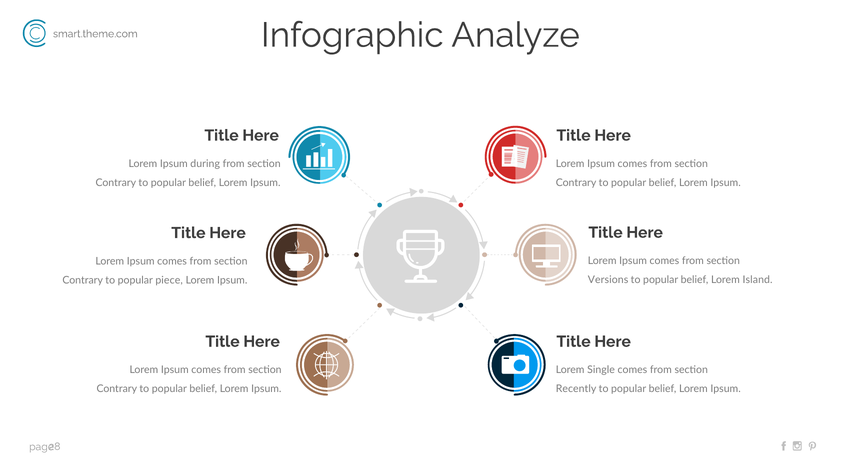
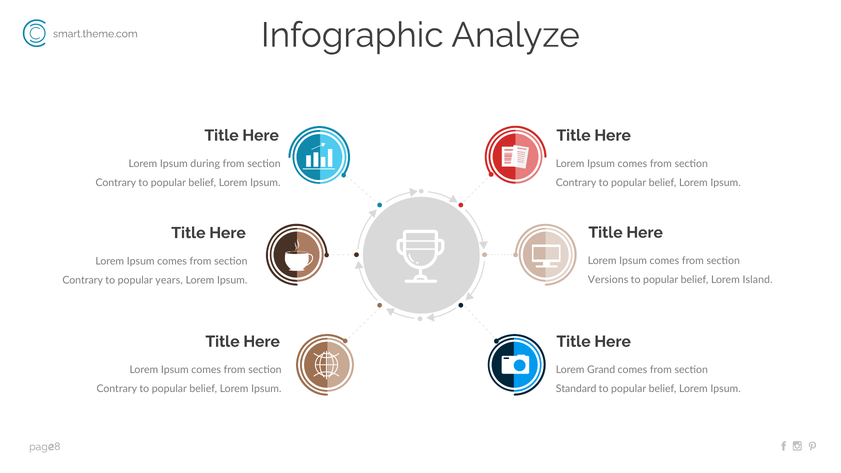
piece: piece -> years
Single: Single -> Grand
Recently: Recently -> Standard
